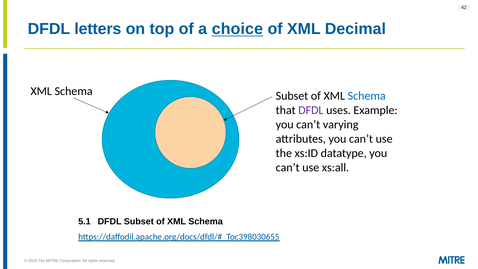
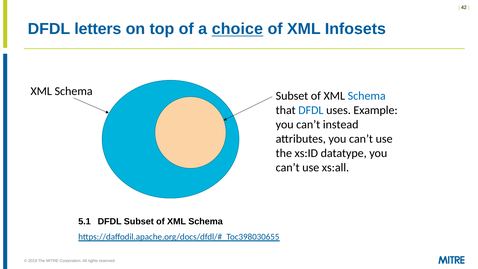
Decimal: Decimal -> Infosets
DFDL at (311, 110) colour: purple -> blue
varying: varying -> instead
